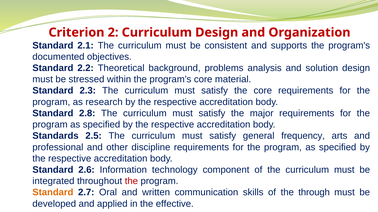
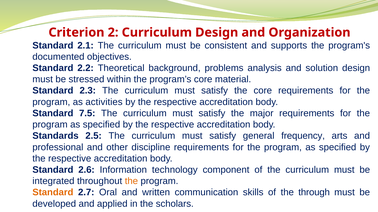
research: research -> activities
2.8: 2.8 -> 7.5
the at (131, 182) colour: red -> orange
effective: effective -> scholars
